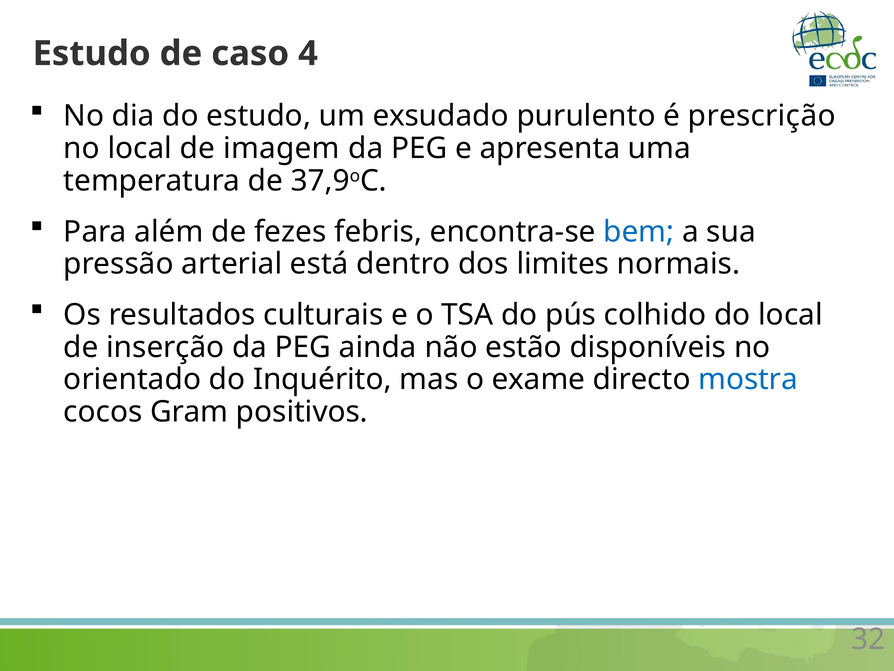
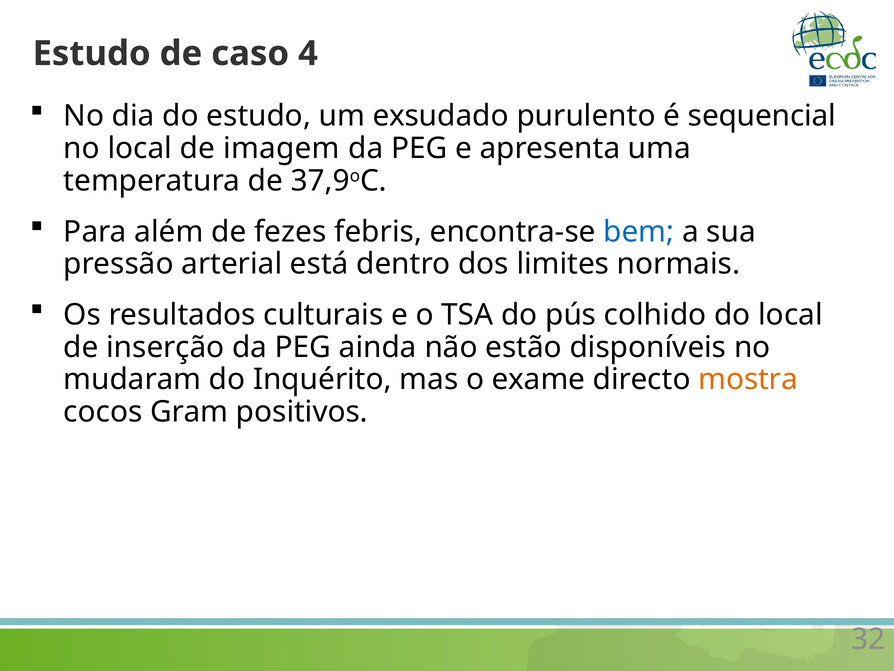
prescrição: prescrição -> sequencial
orientado: orientado -> mudaram
mostra colour: blue -> orange
